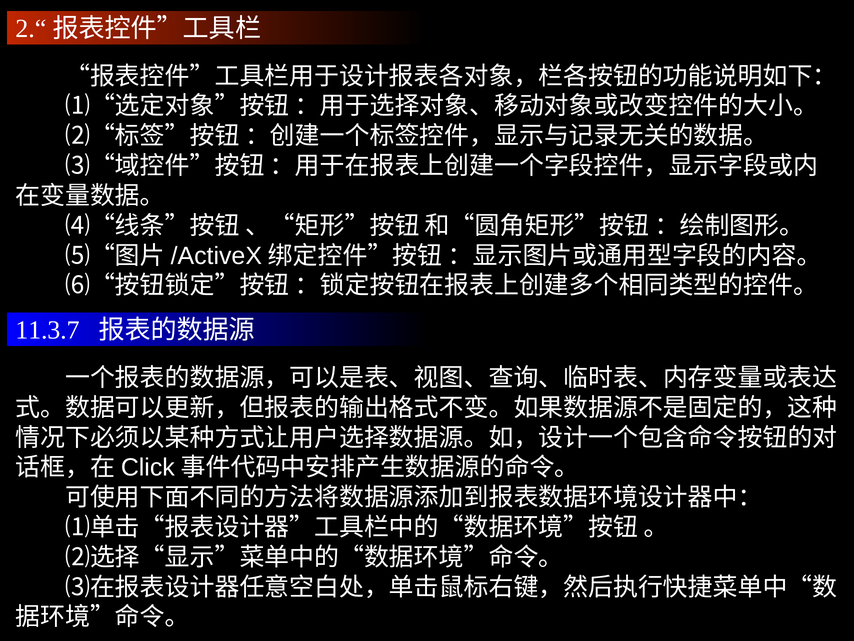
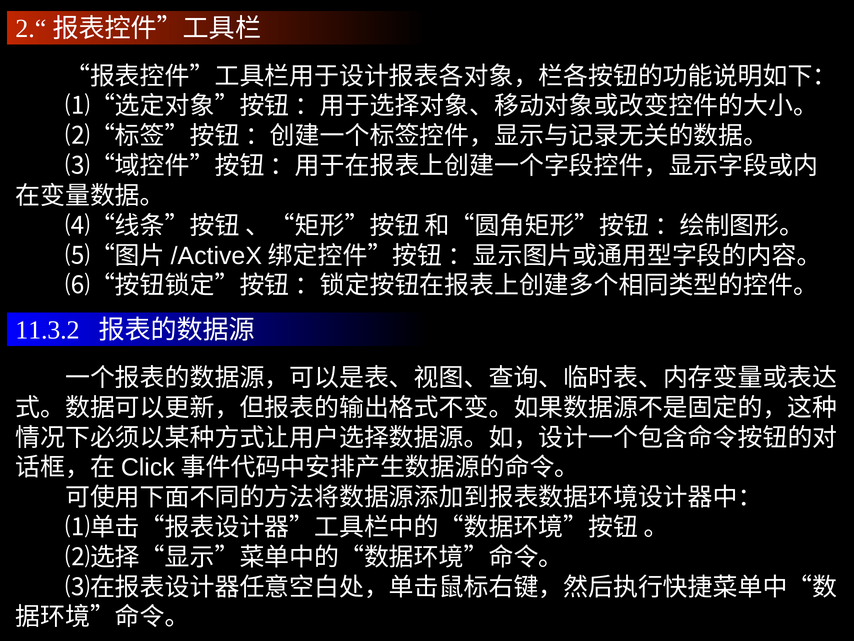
11.3.7: 11.3.7 -> 11.3.2
